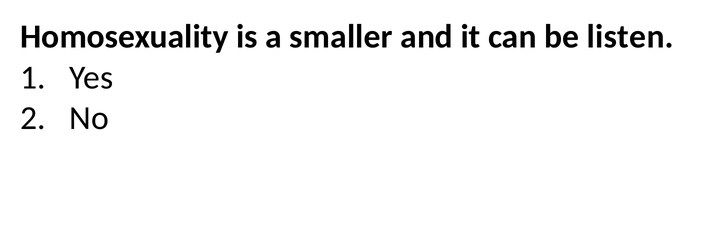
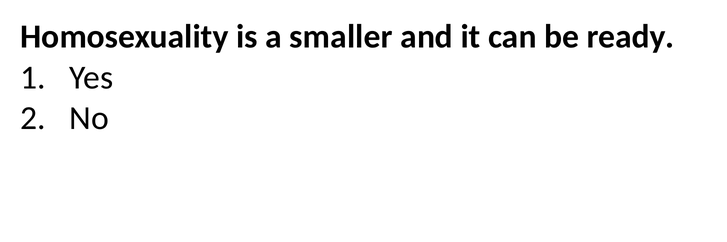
listen: listen -> ready
